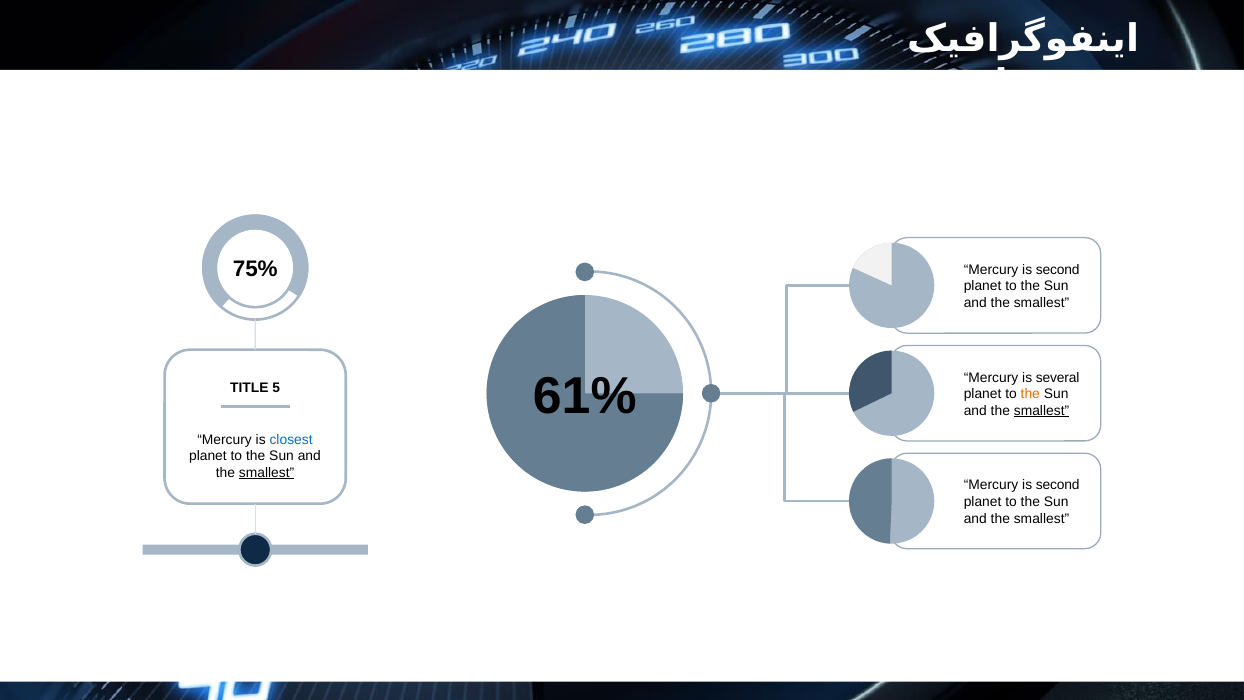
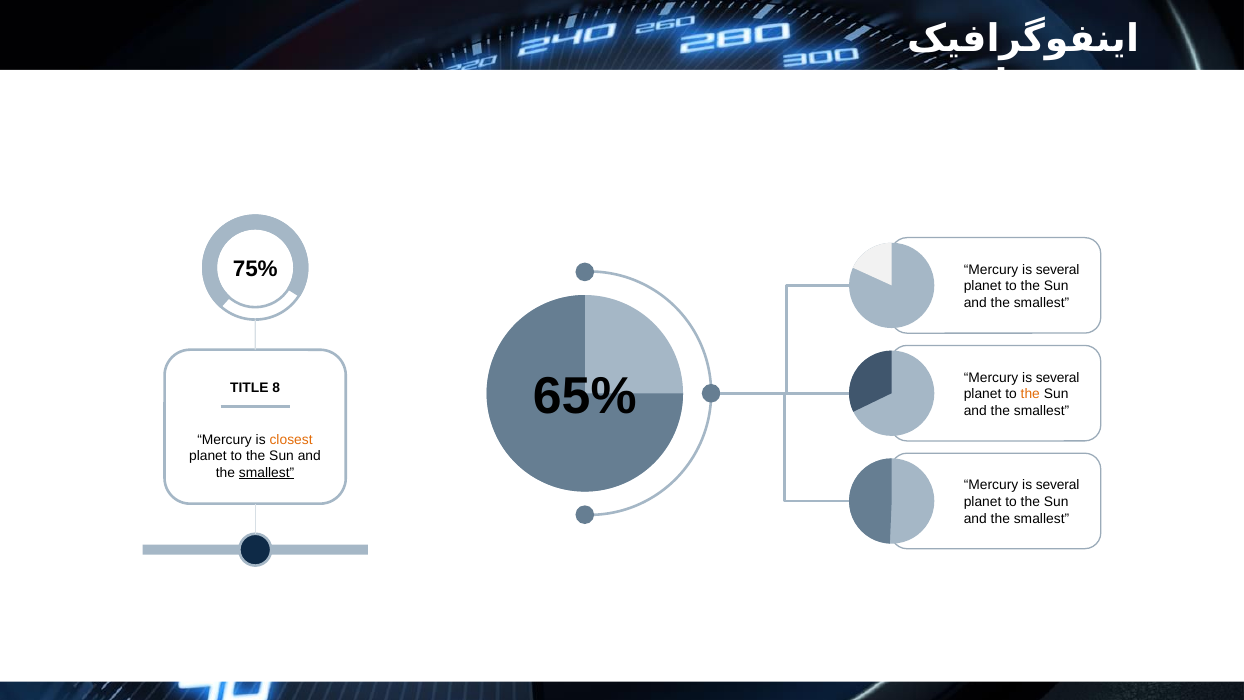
75% Mercury is second: second -> several
61%: 61% -> 65%
5: 5 -> 8
smallest at (1042, 411) underline: present -> none
closest colour: blue -> orange
second at (1058, 485): second -> several
